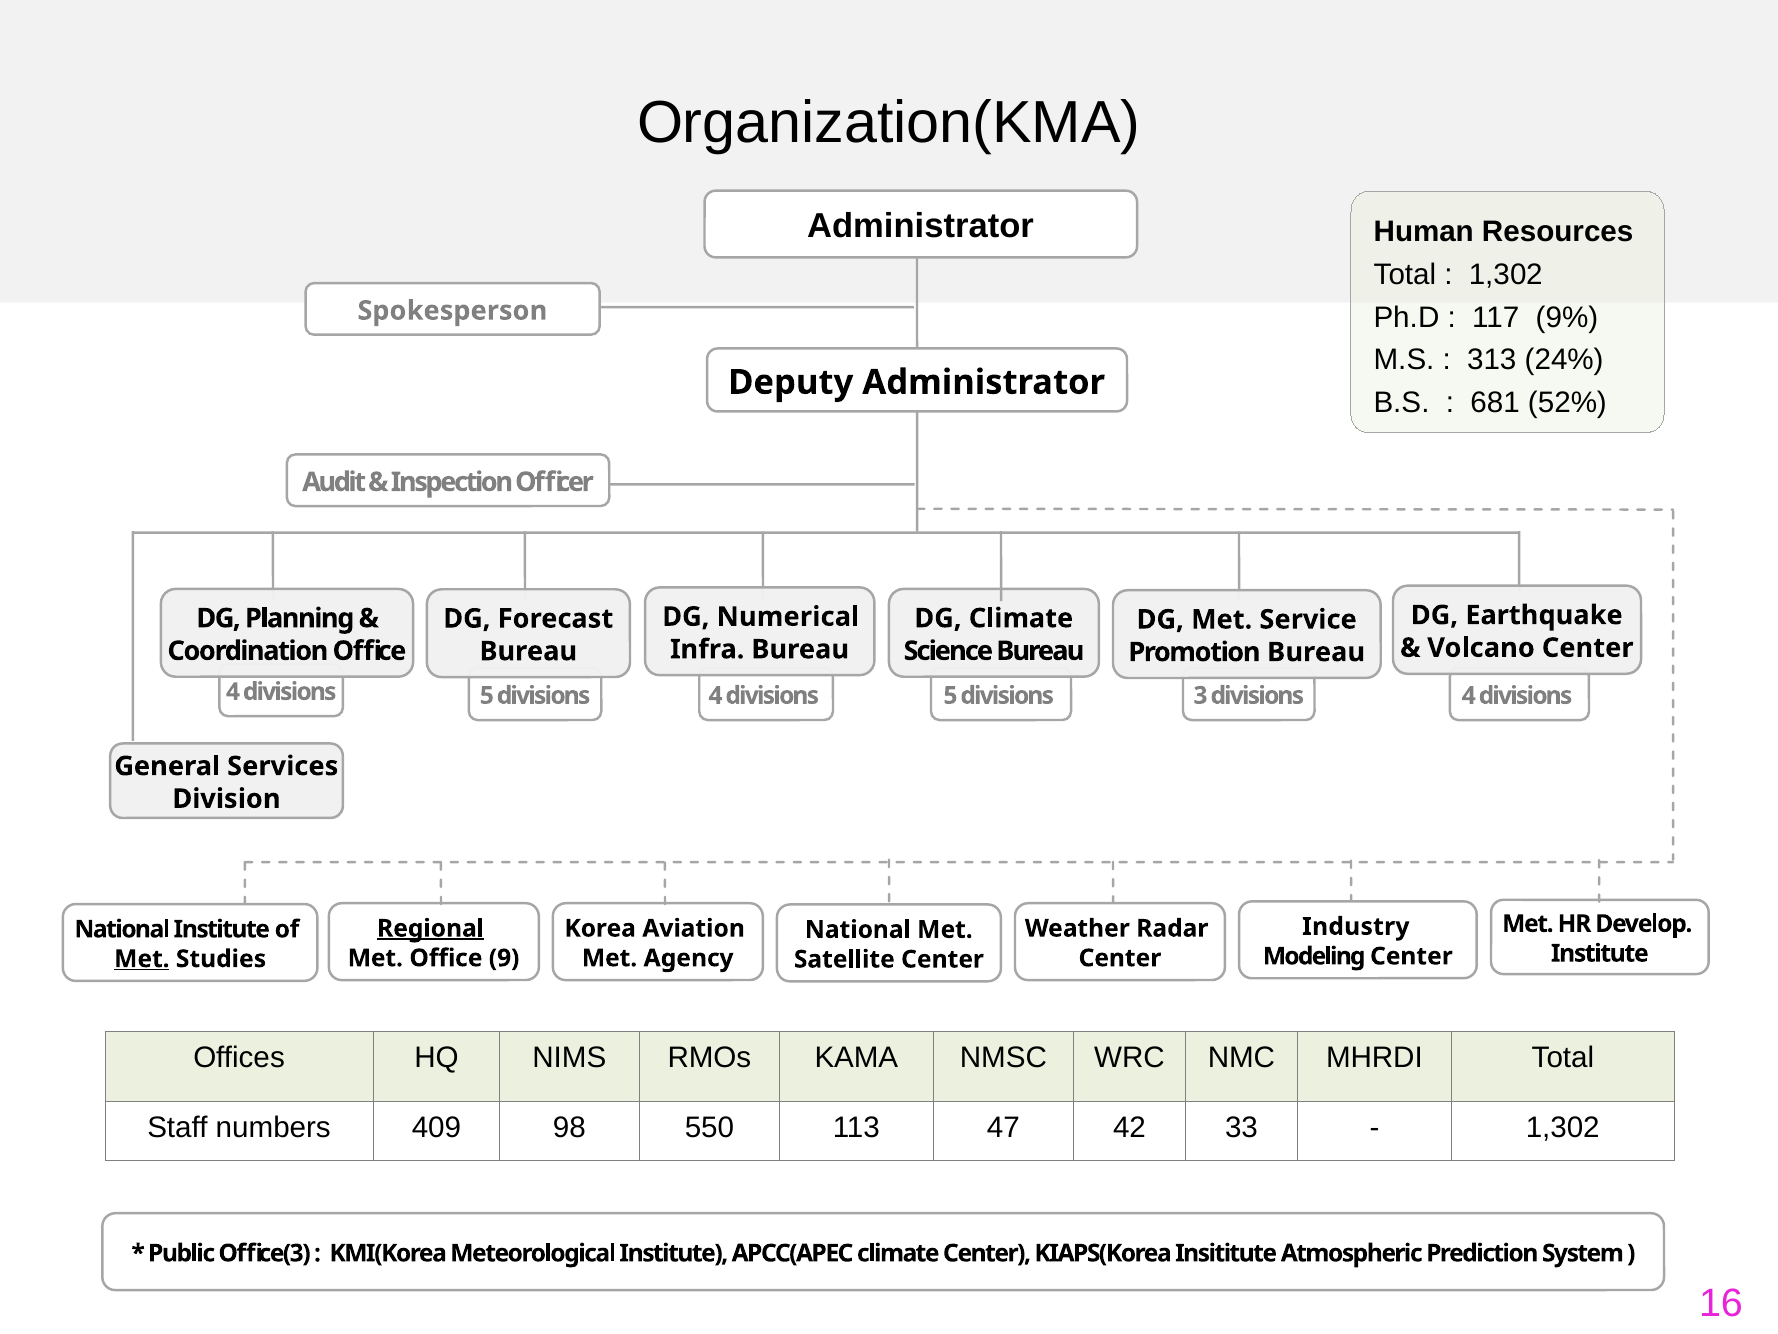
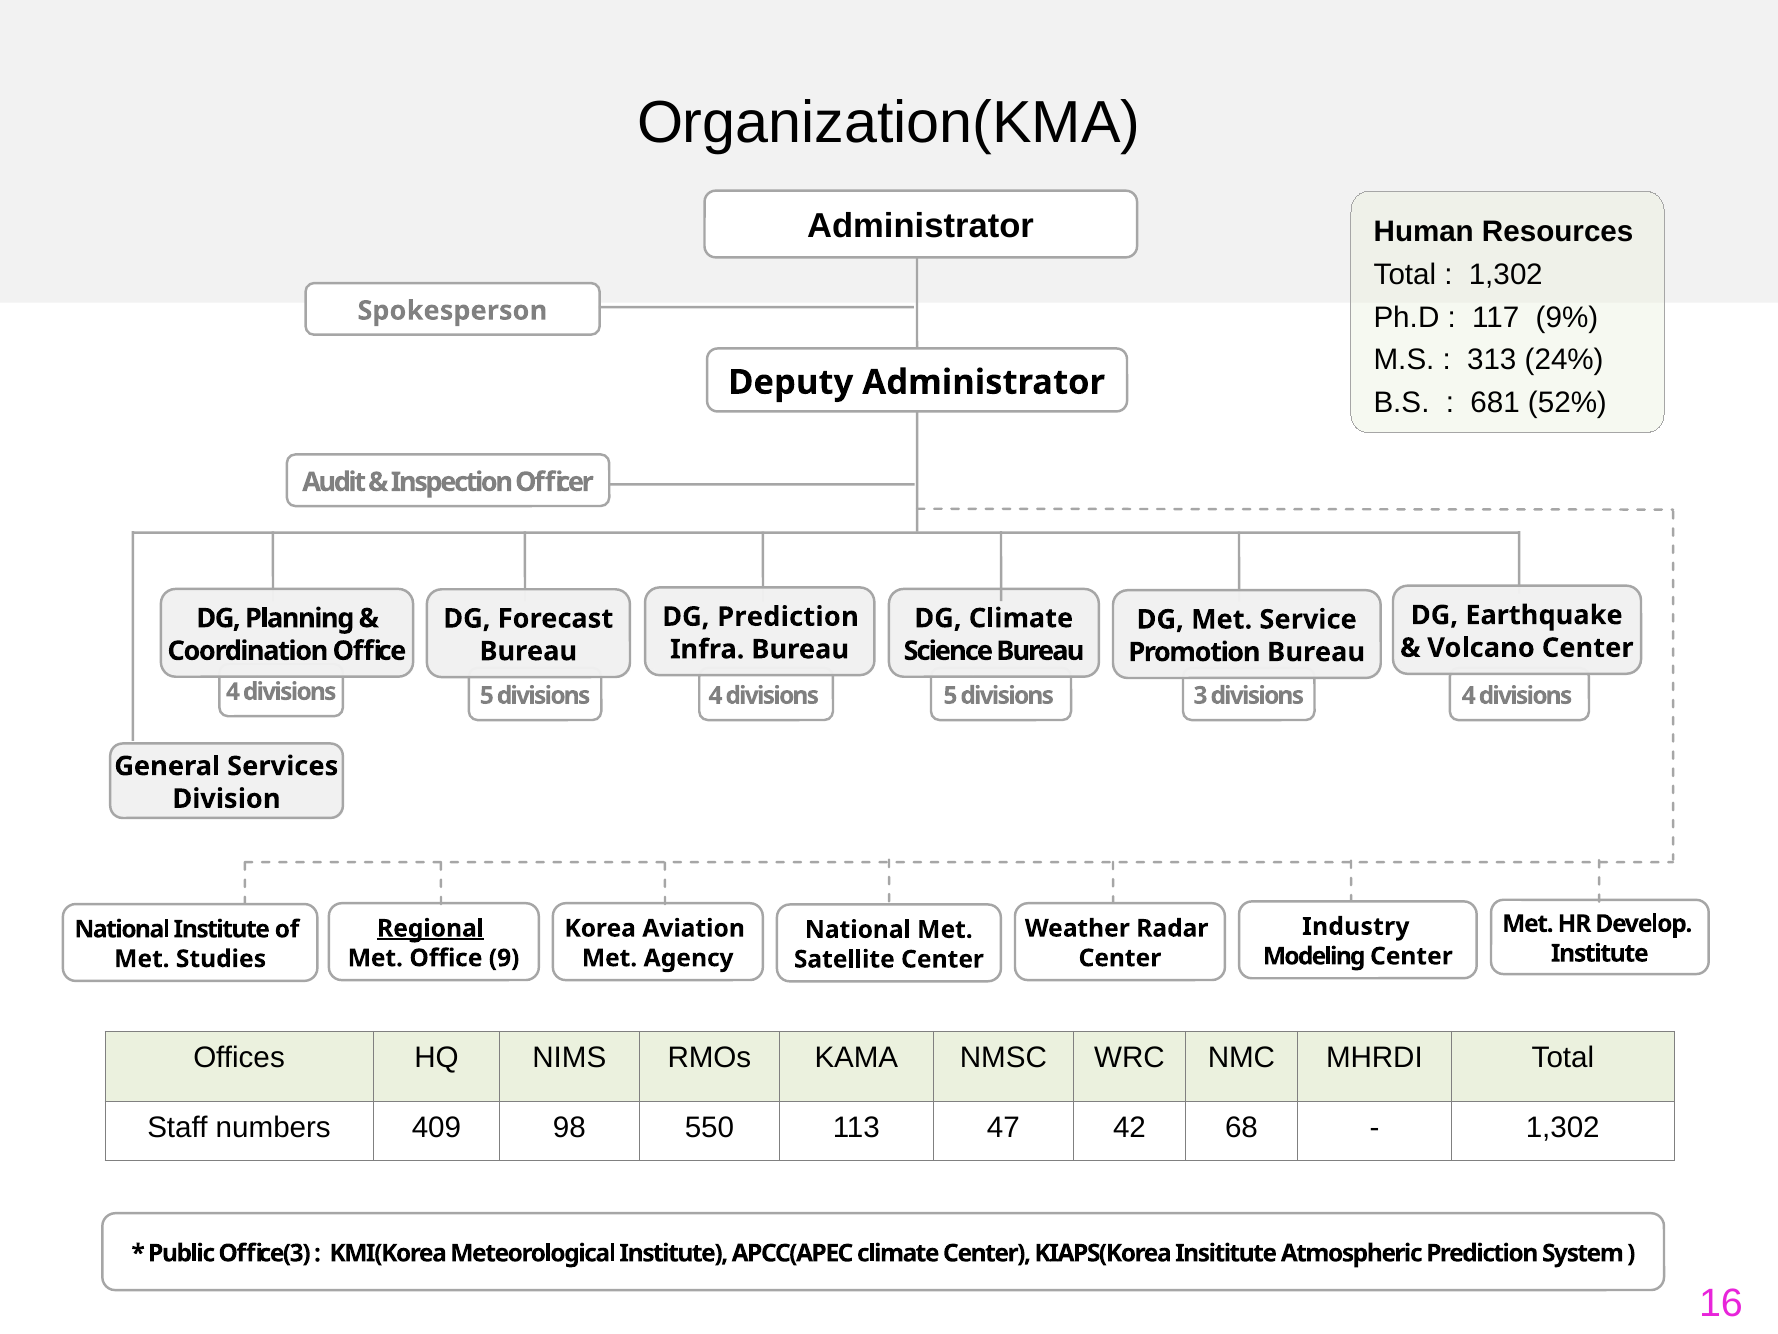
DG Numerical: Numerical -> Prediction
Met at (142, 959) underline: present -> none
33: 33 -> 68
